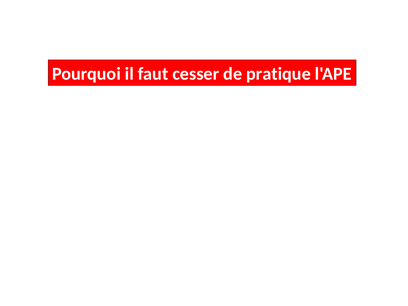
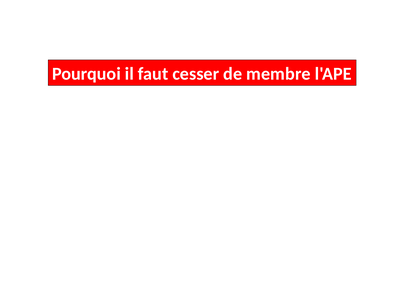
pratique: pratique -> membre
